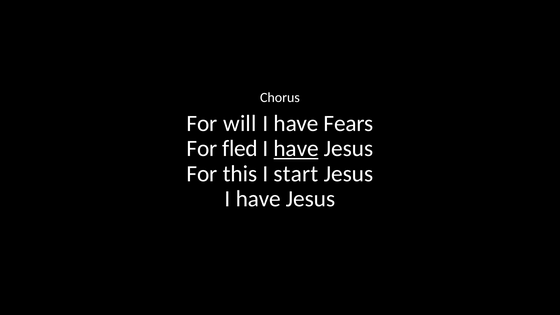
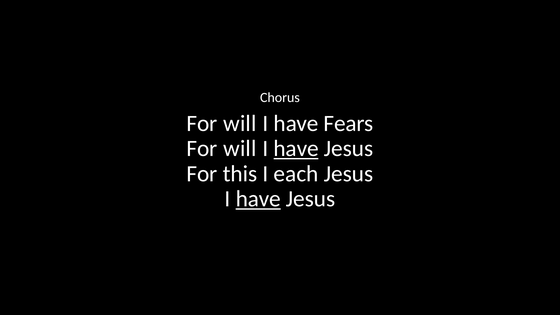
fled at (240, 149): fled -> will
start: start -> each
have at (258, 199) underline: none -> present
